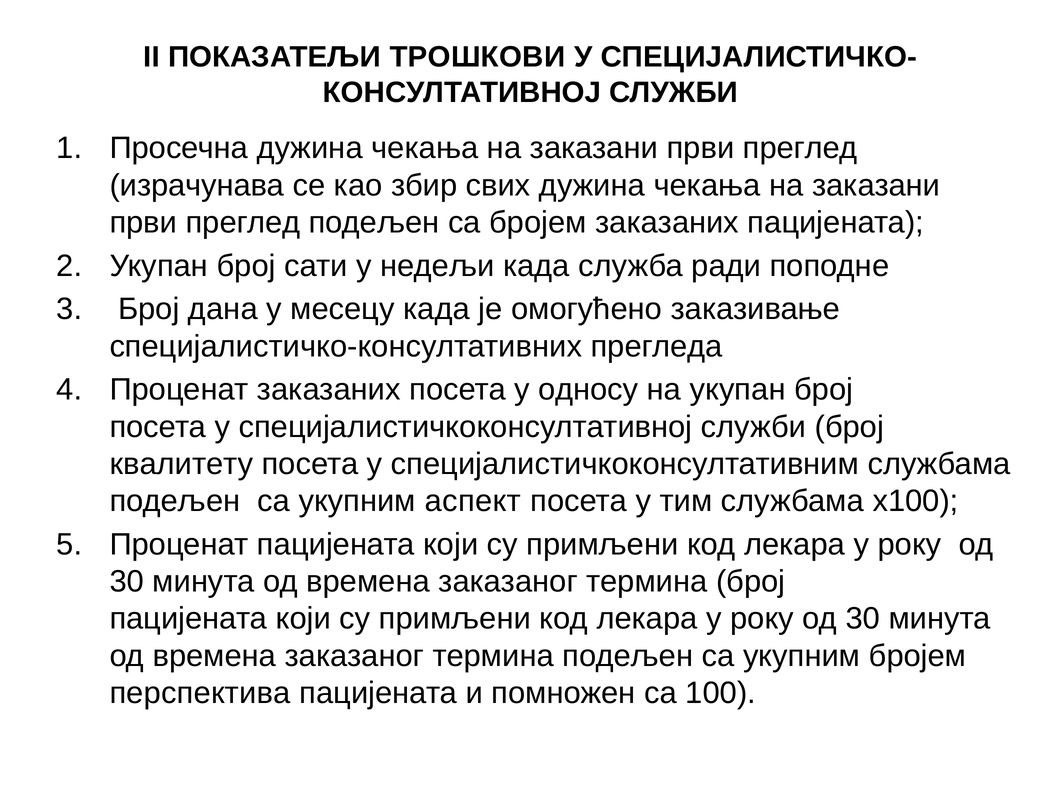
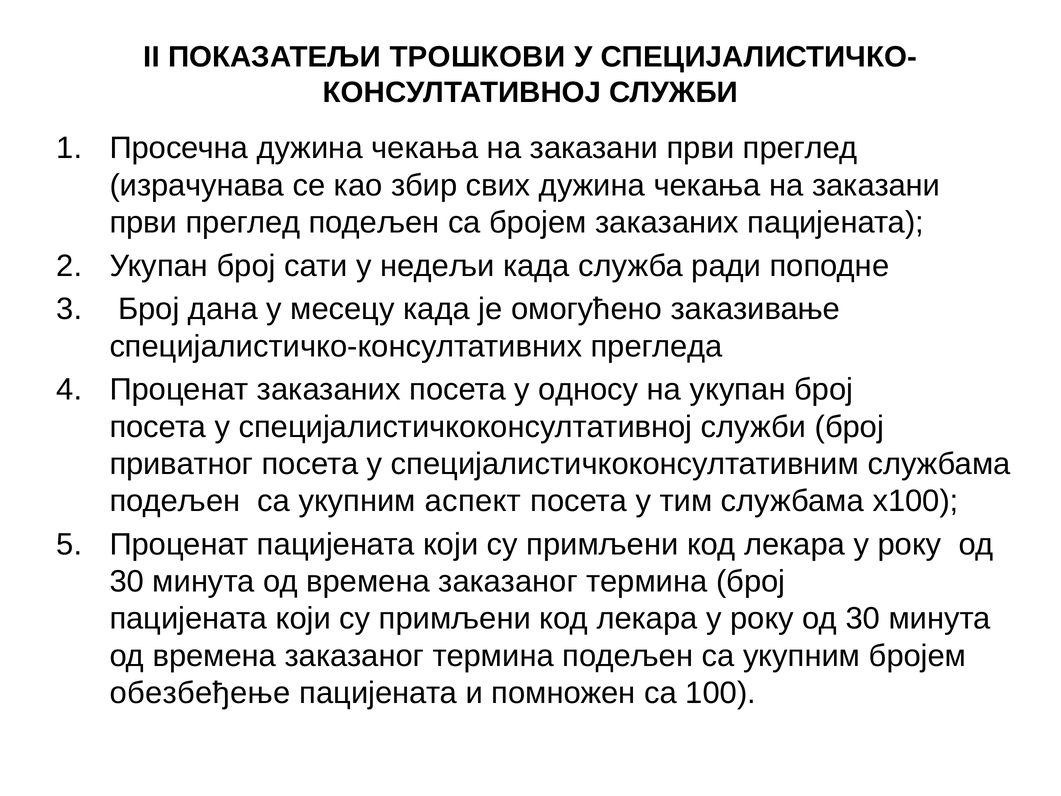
квалитету: квалитету -> приватног
перспектива: перспектива -> обезбеђење
